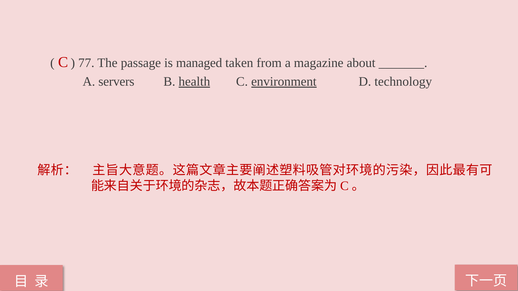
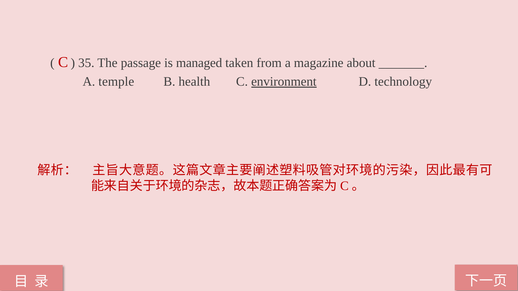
77: 77 -> 35
servers: servers -> temple
health underline: present -> none
